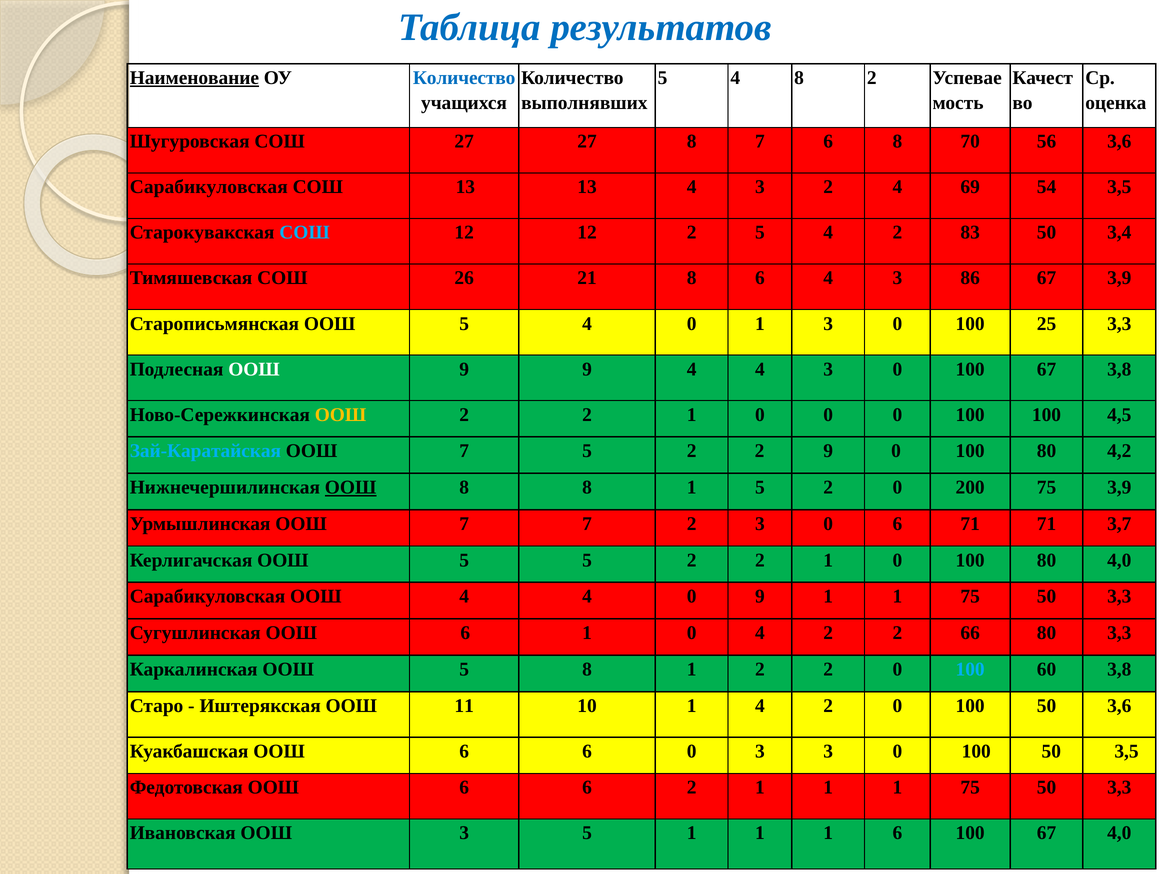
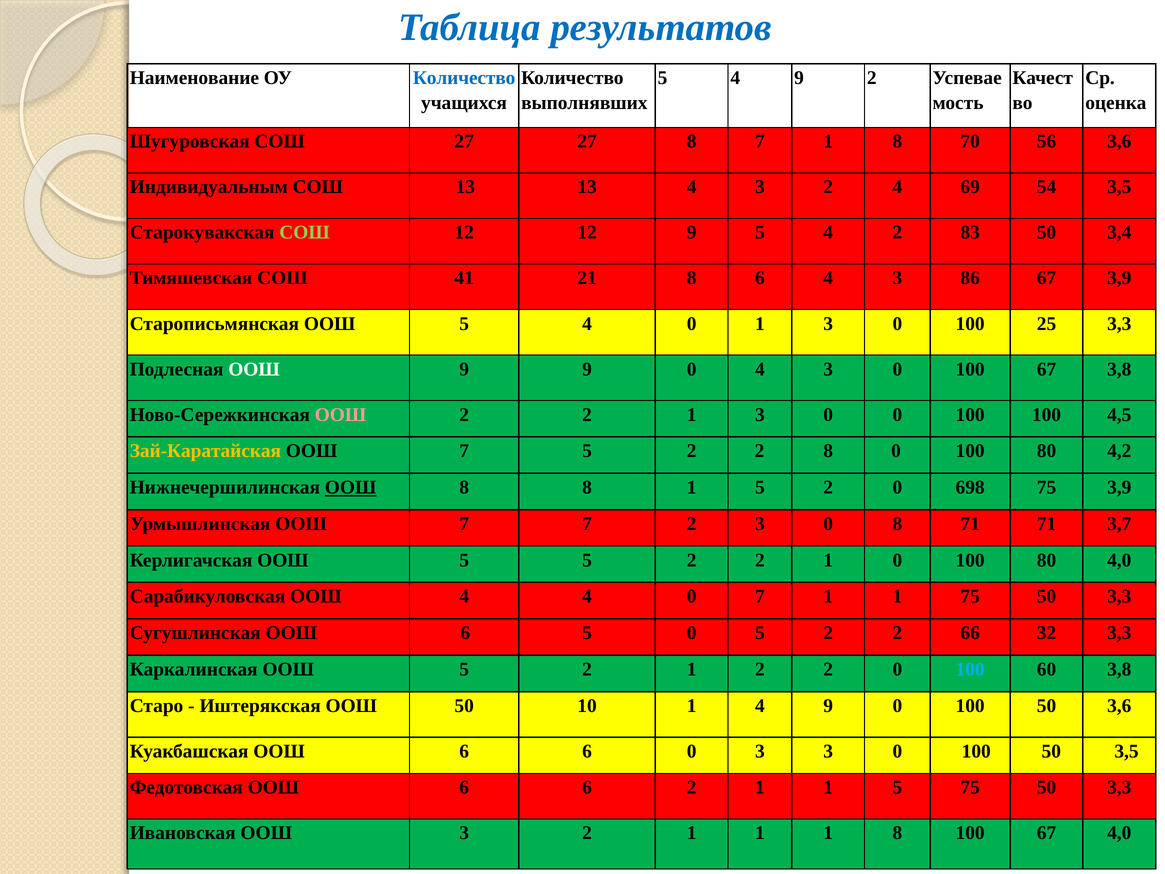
Наименование underline: present -> none
5 4 8: 8 -> 9
8 7 6: 6 -> 1
Сарабикуловская at (209, 187): Сарабикуловская -> Индивидуальным
СОШ at (304, 233) colour: light blue -> light green
12 2: 2 -> 9
26: 26 -> 41
9 9 4: 4 -> 0
ООШ at (341, 415) colour: yellow -> pink
0 at (760, 415): 0 -> 3
Зай-Каратайская colour: light blue -> yellow
2 9: 9 -> 8
200: 200 -> 698
0 6: 6 -> 8
0 9: 9 -> 7
6 1: 1 -> 5
0 4: 4 -> 5
66 80: 80 -> 32
ООШ 5 8: 8 -> 2
ООШ 11: 11 -> 50
1 4 2: 2 -> 9
2 1 1 1: 1 -> 5
ООШ 3 5: 5 -> 2
1 1 6: 6 -> 8
